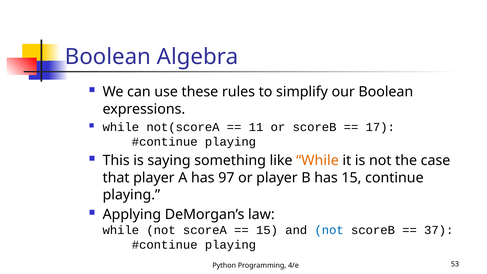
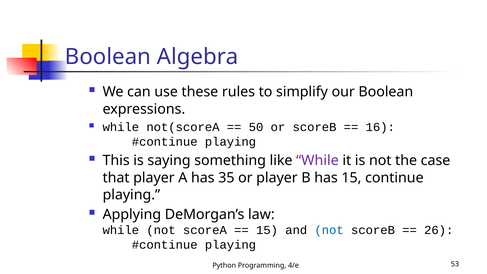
11: 11 -> 50
17: 17 -> 16
While at (317, 161) colour: orange -> purple
97: 97 -> 35
37: 37 -> 26
